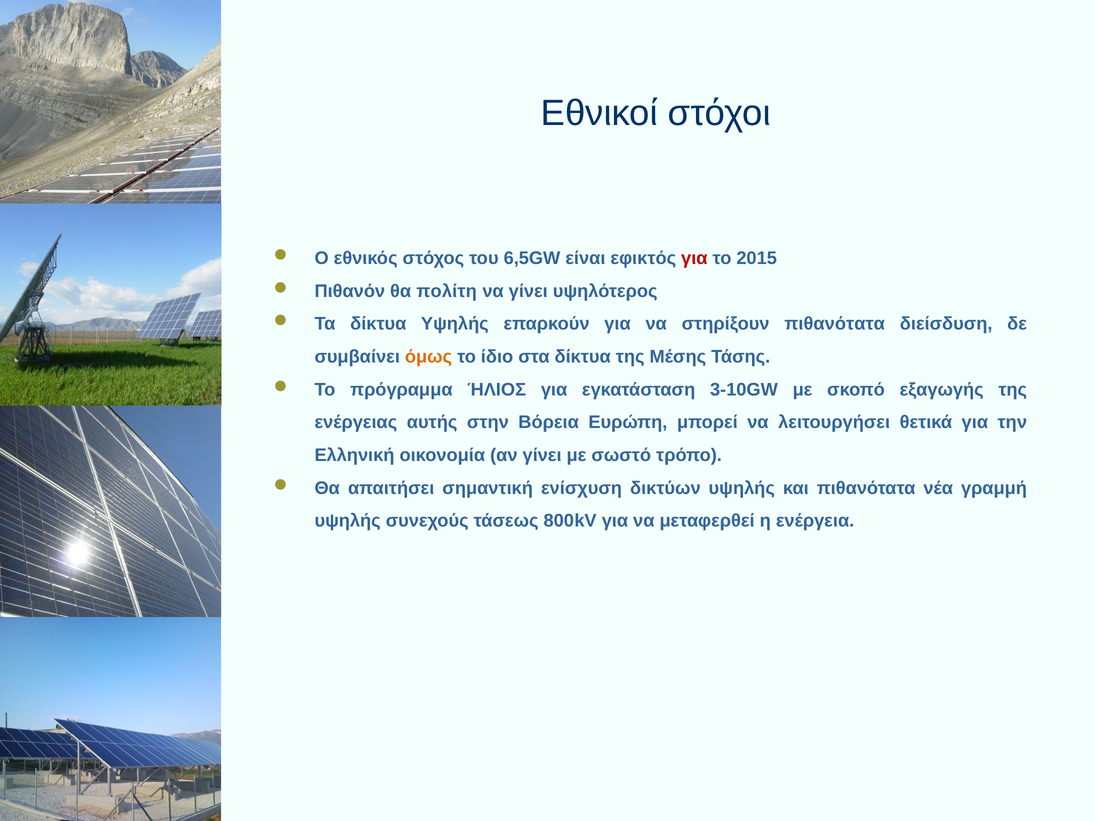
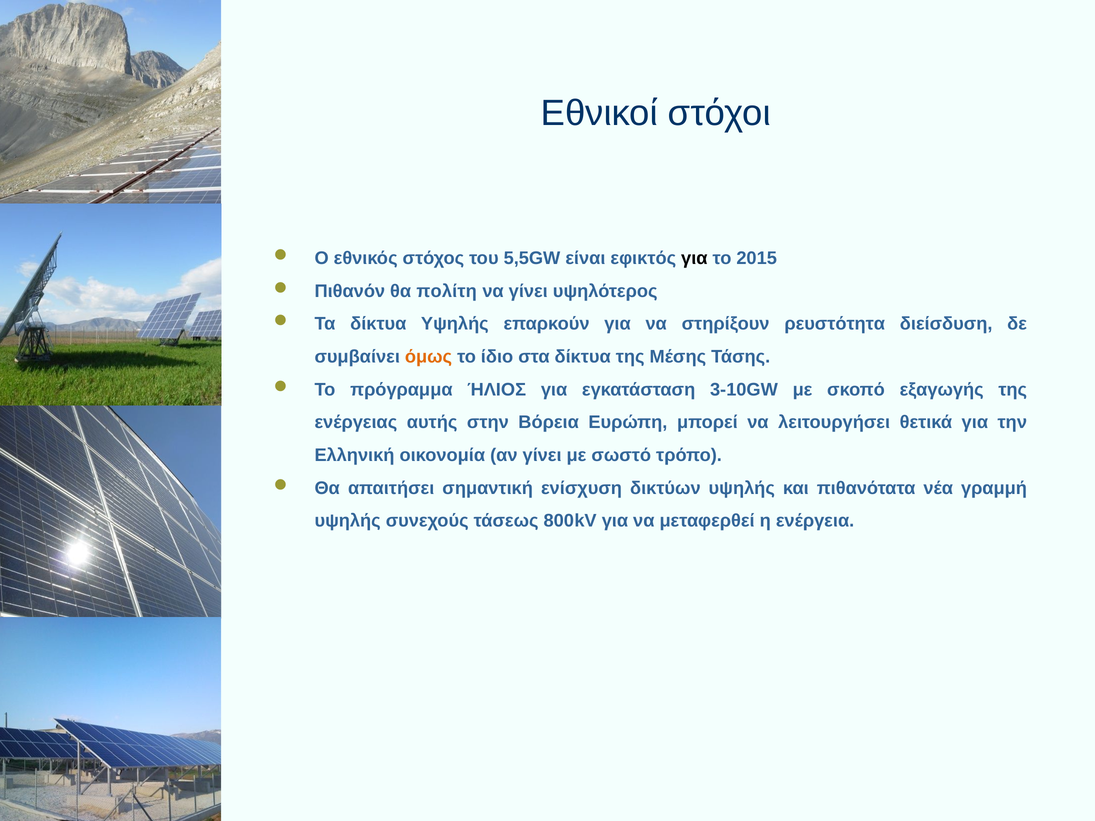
6,5GW: 6,5GW -> 5,5GW
για at (694, 258) colour: red -> black
στηρίξουν πιθανότατα: πιθανότατα -> ρευστότητα
